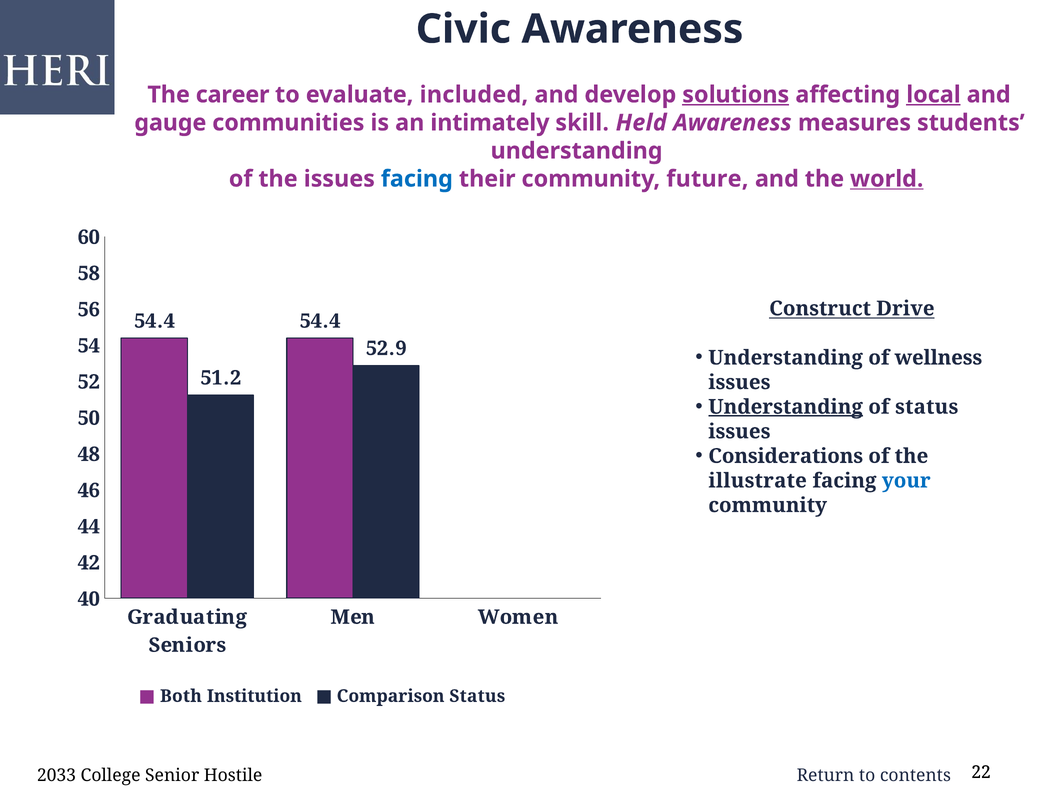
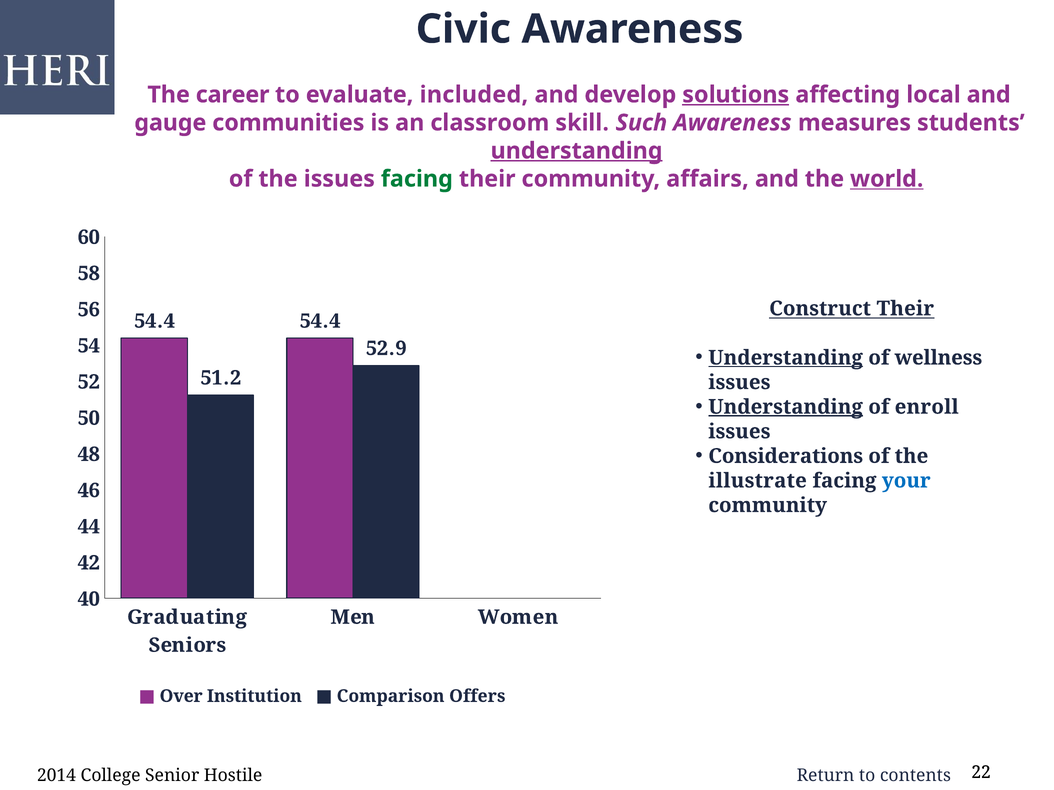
local underline: present -> none
intimately: intimately -> classroom
Held: Held -> Such
understanding at (577, 151) underline: none -> present
facing at (417, 179) colour: blue -> green
future: future -> affairs
Construct Drive: Drive -> Their
Understanding at (786, 358) underline: none -> present
of status: status -> enroll
Both: Both -> Over
Comparison Status: Status -> Offers
2033: 2033 -> 2014
